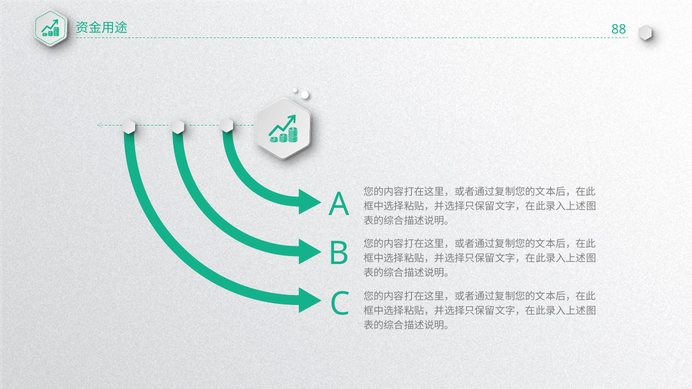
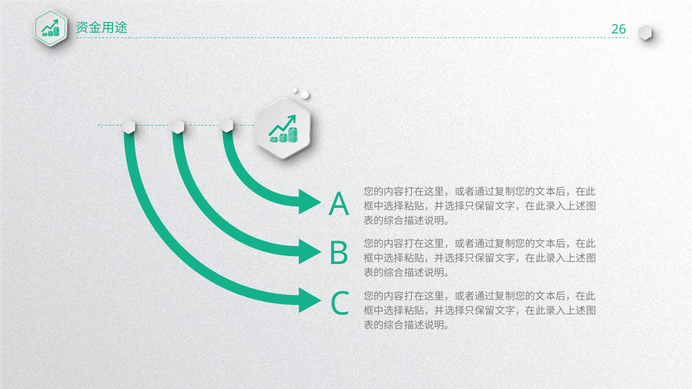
88: 88 -> 26
